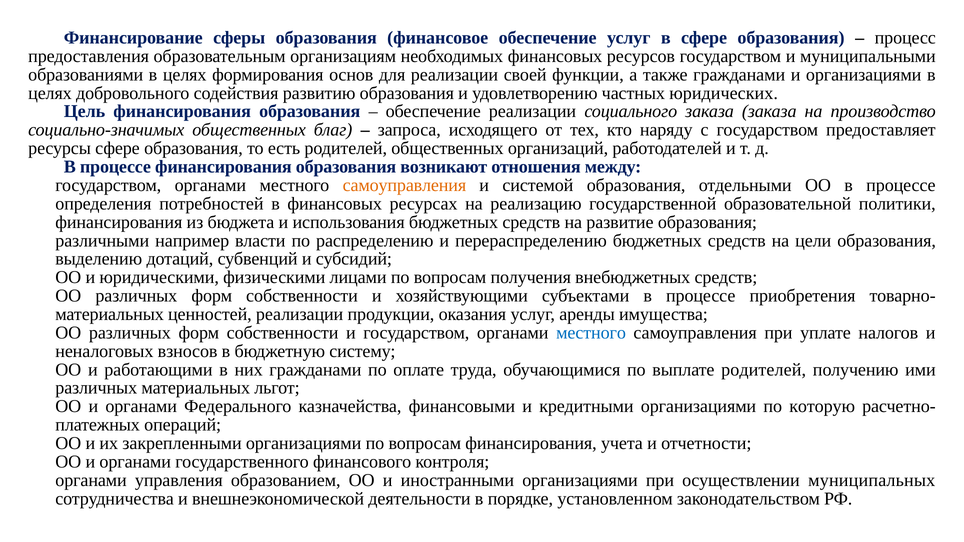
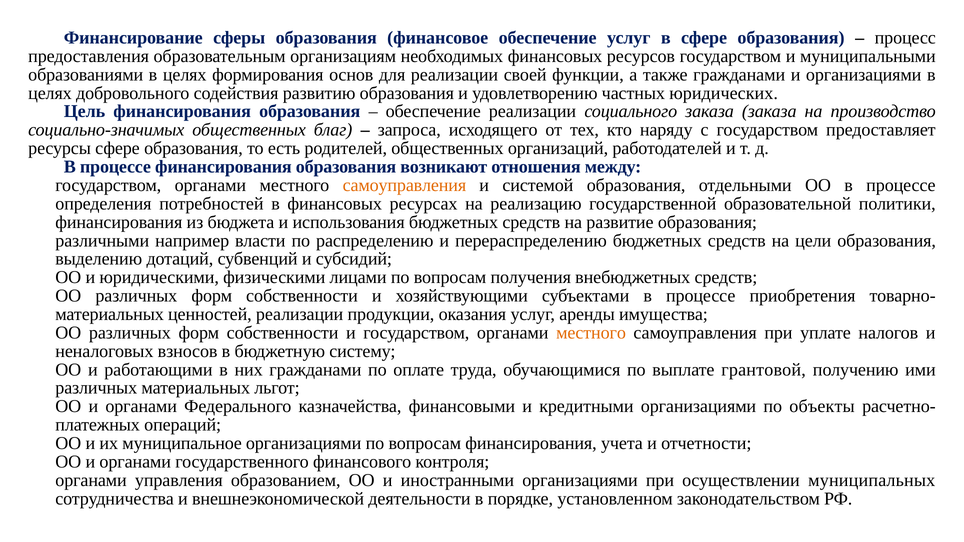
местного at (591, 333) colour: blue -> orange
выплате родителей: родителей -> грантовой
которую: которую -> объекты
закрепленными: закрепленными -> муниципальное
